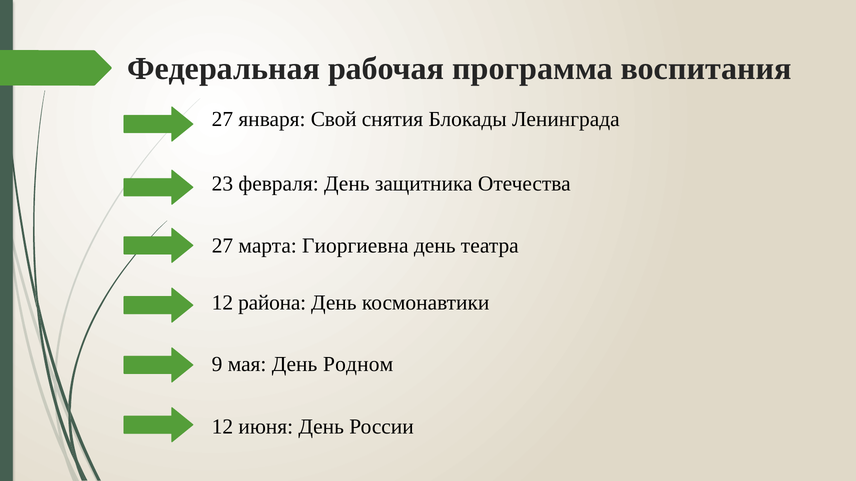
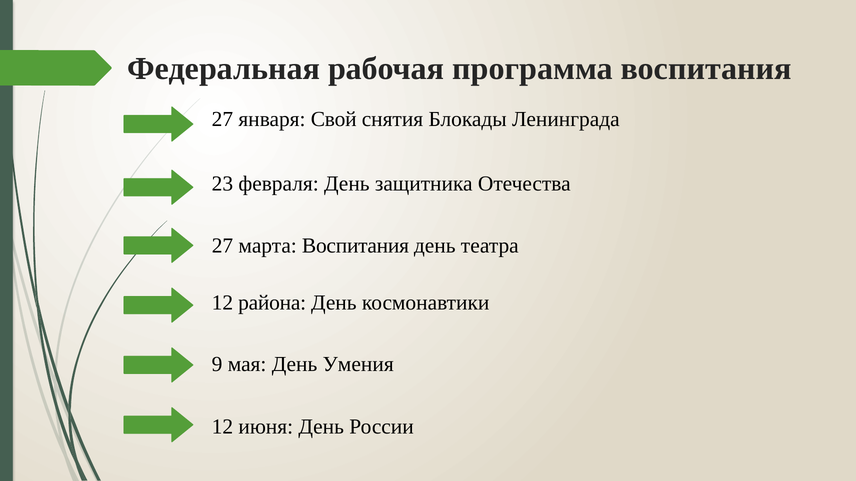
марта Гиоргиевна: Гиоргиевна -> Воспитания
Родном: Родном -> Умения
